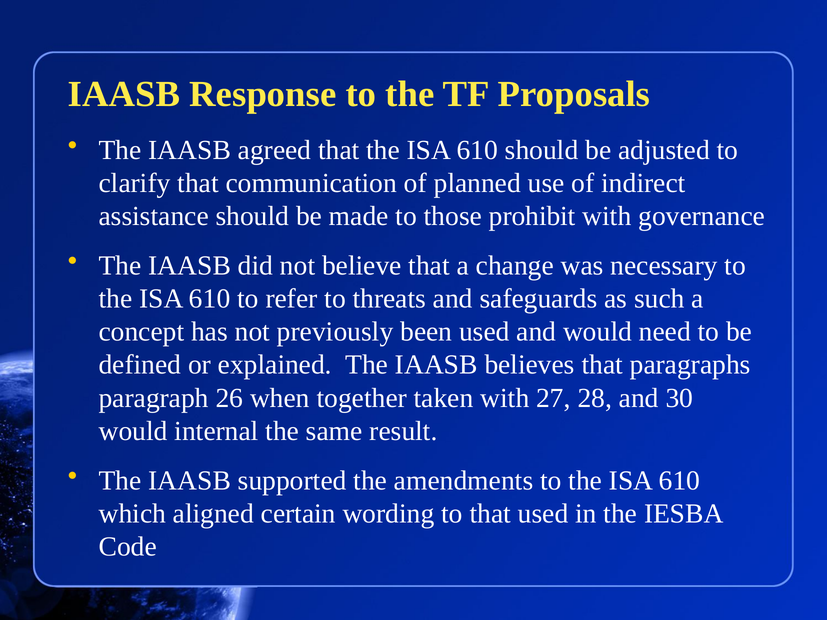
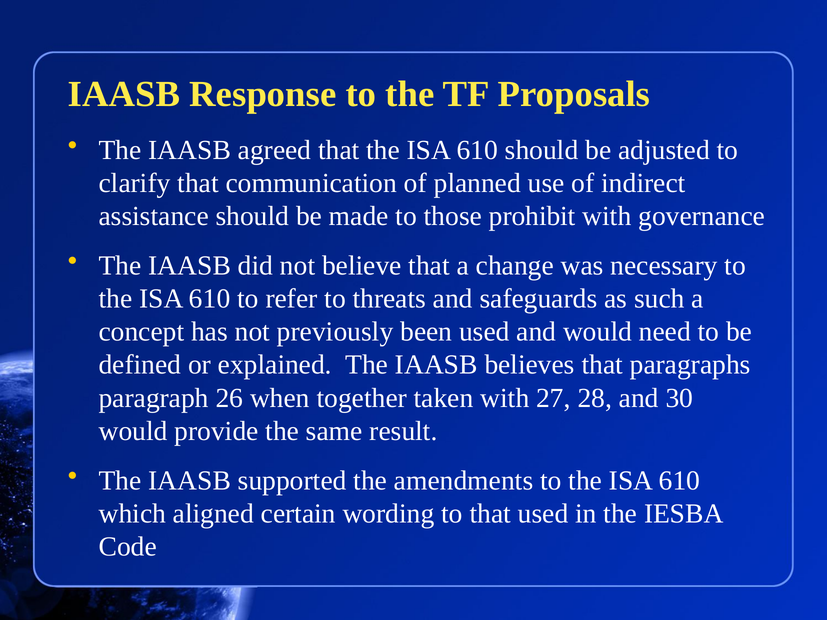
internal: internal -> provide
